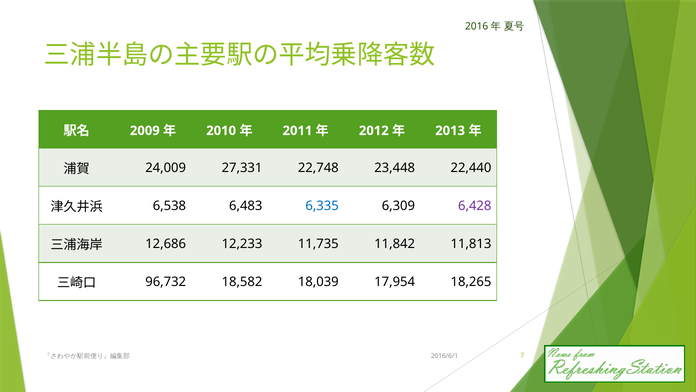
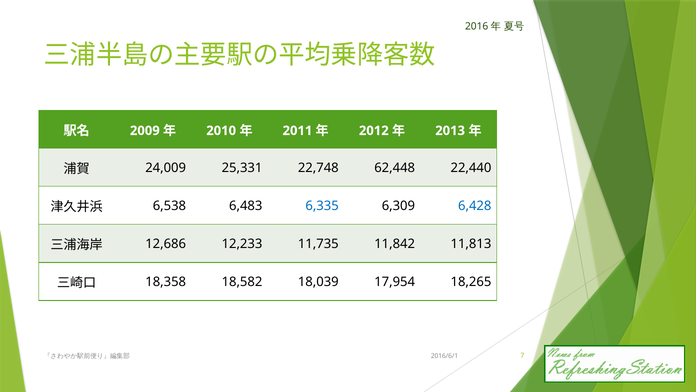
27,331: 27,331 -> 25,331
23,448: 23,448 -> 62,448
6,428 colour: purple -> blue
96,732: 96,732 -> 18,358
